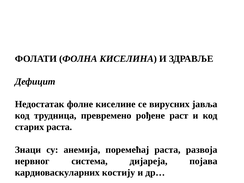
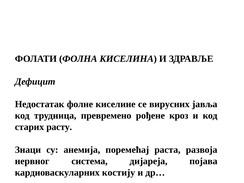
раст: раст -> кроз
старих раста: раста -> расту
